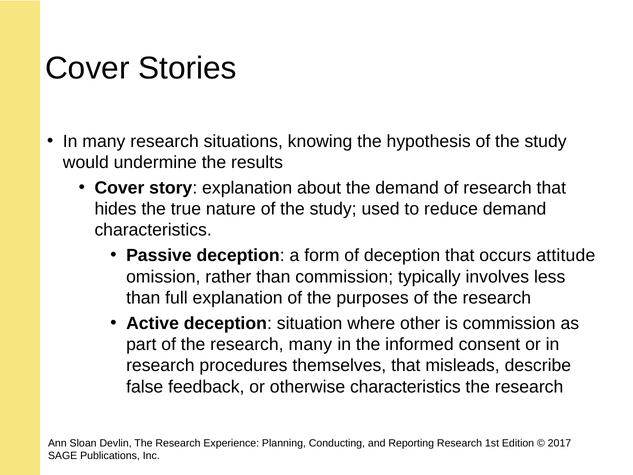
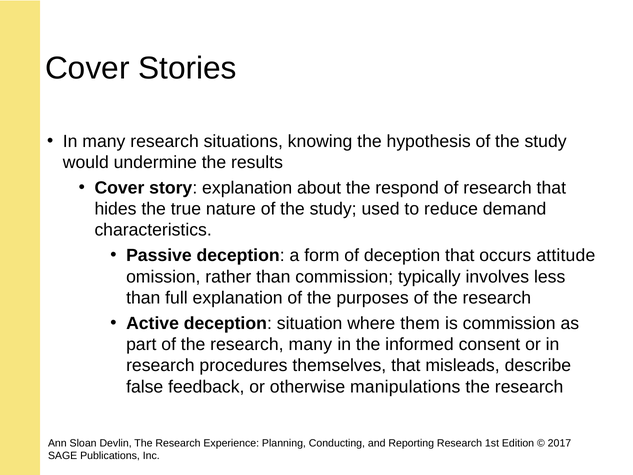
the demand: demand -> respond
other: other -> them
otherwise characteristics: characteristics -> manipulations
